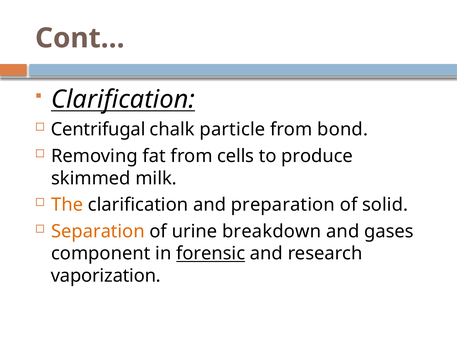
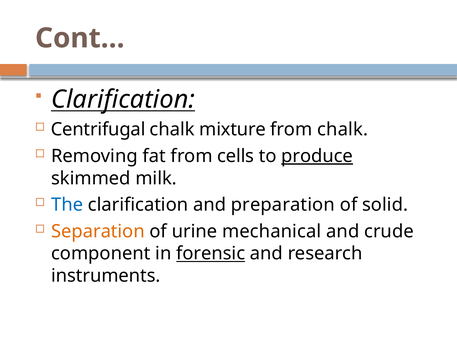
particle: particle -> mixture
from bond: bond -> chalk
produce underline: none -> present
The colour: orange -> blue
breakdown: breakdown -> mechanical
gases: gases -> crude
vaporization: vaporization -> instruments
